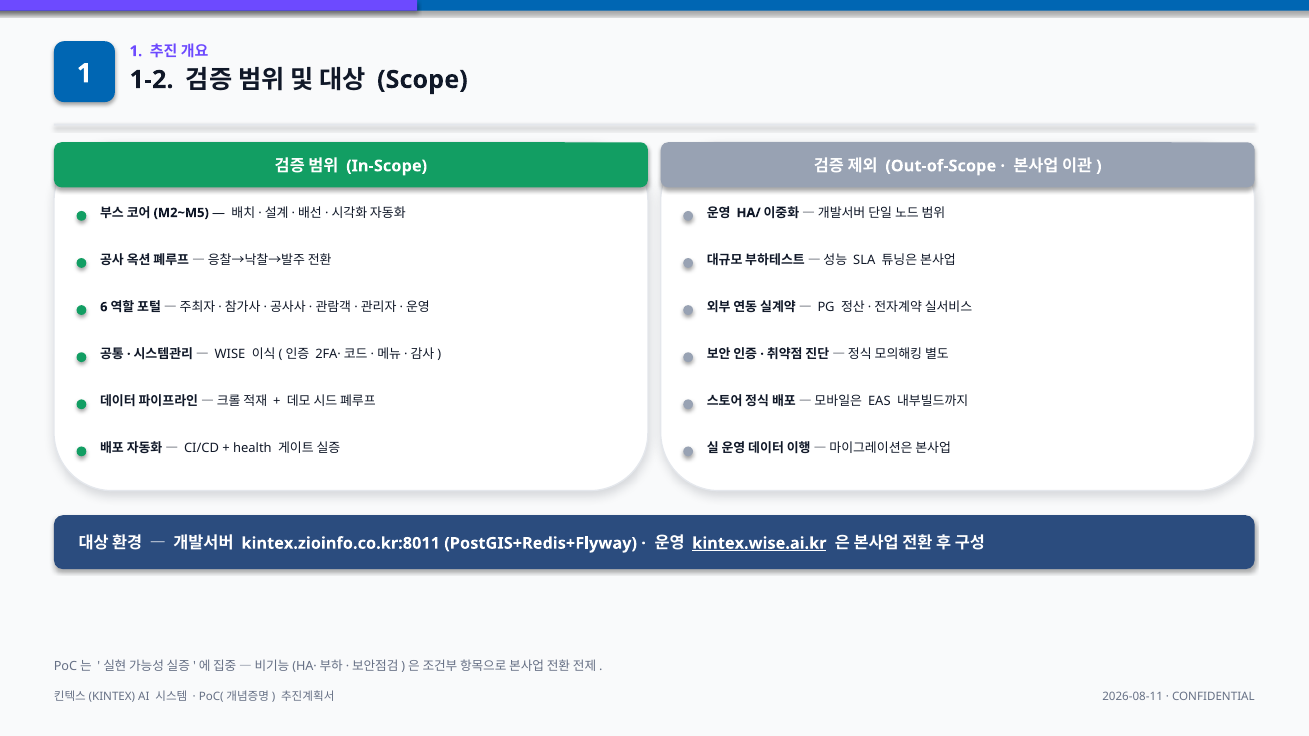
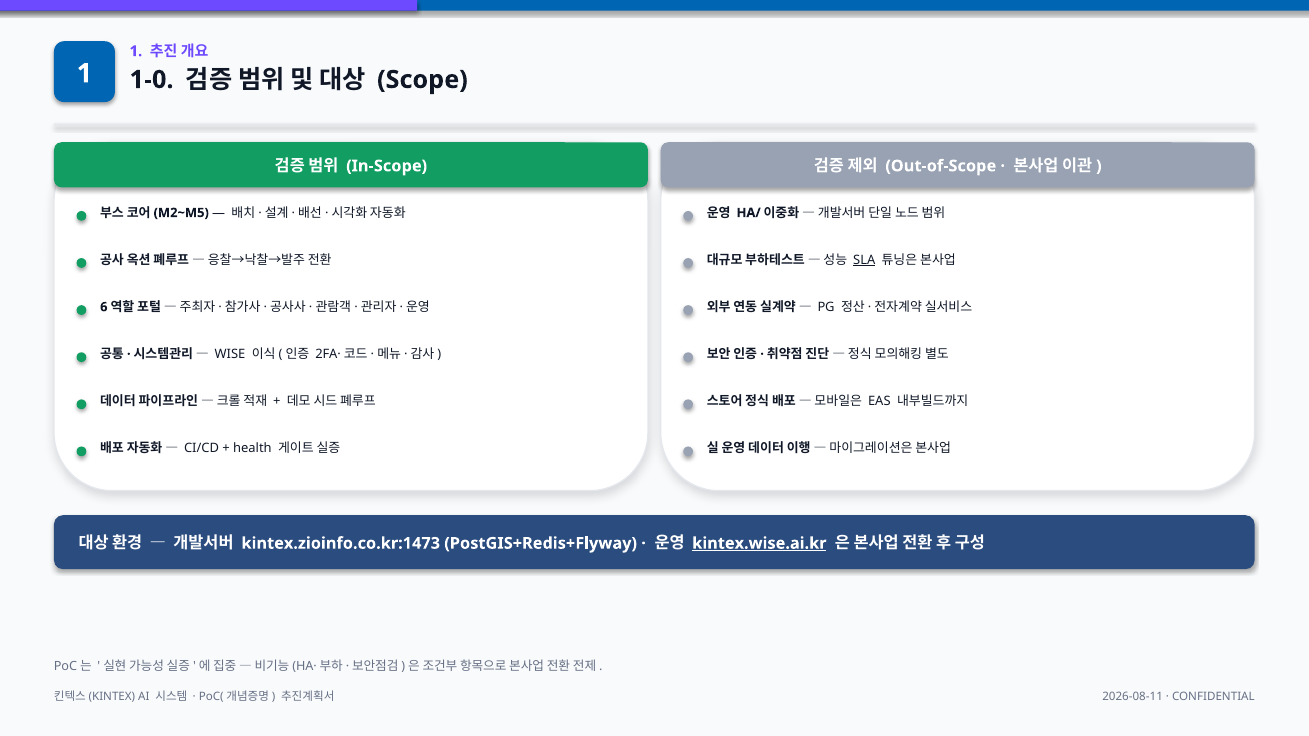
1-2: 1-2 -> 1-0
SLA underline: none -> present
kintex.zioinfo.co.kr:8011: kintex.zioinfo.co.kr:8011 -> kintex.zioinfo.co.kr:1473
